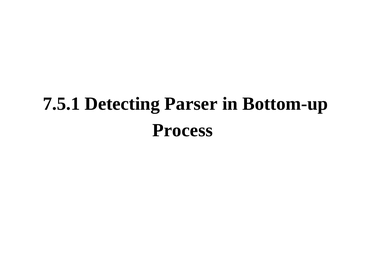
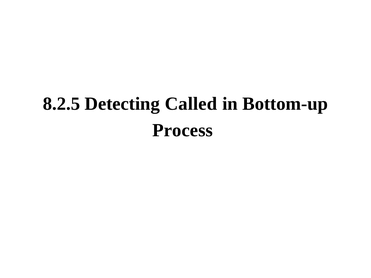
7.5.1: 7.5.1 -> 8.2.5
Parser: Parser -> Called
